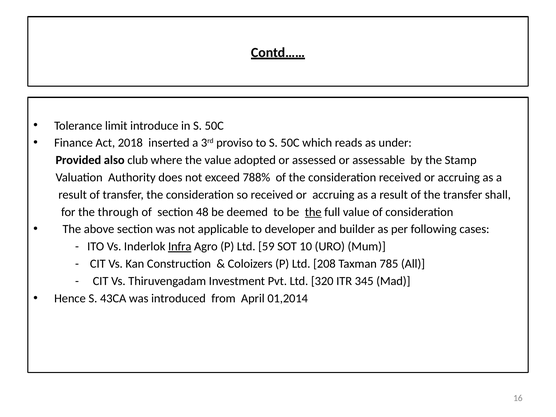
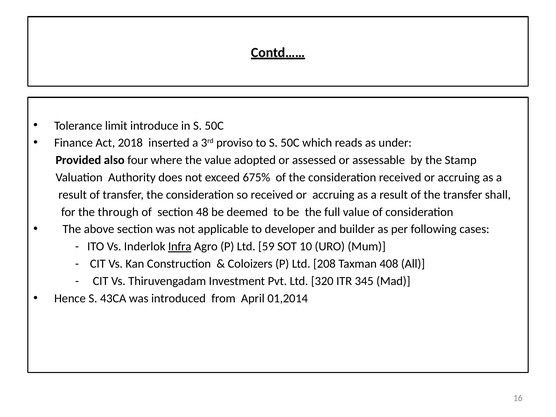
club: club -> four
788%: 788% -> 675%
the at (313, 212) underline: present -> none
785: 785 -> 408
